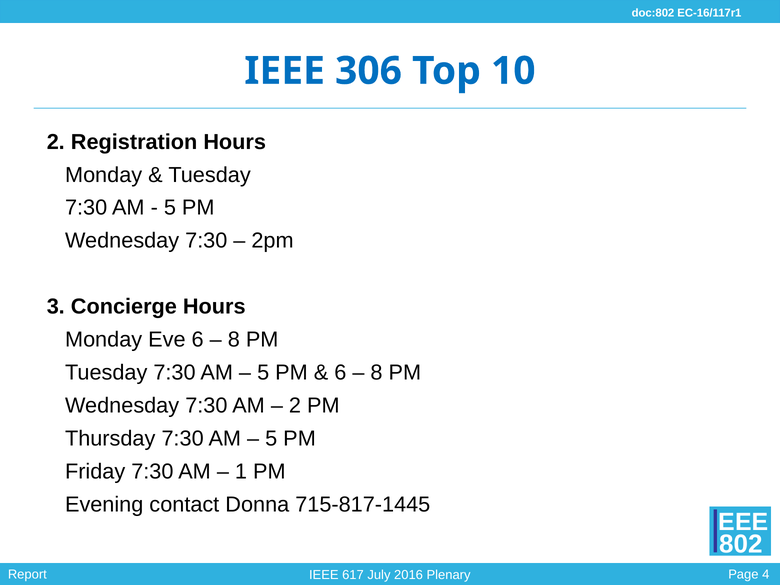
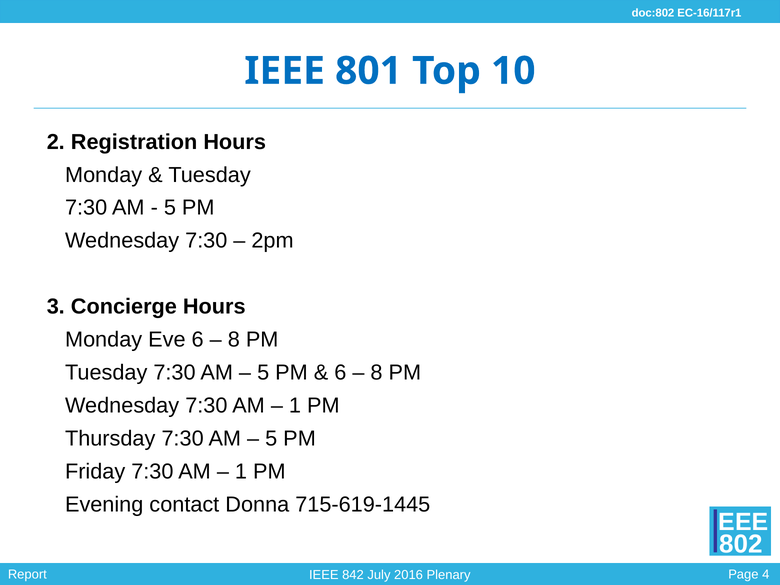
306: 306 -> 801
2 at (295, 406): 2 -> 1
715-817-1445: 715-817-1445 -> 715-619-1445
617: 617 -> 842
